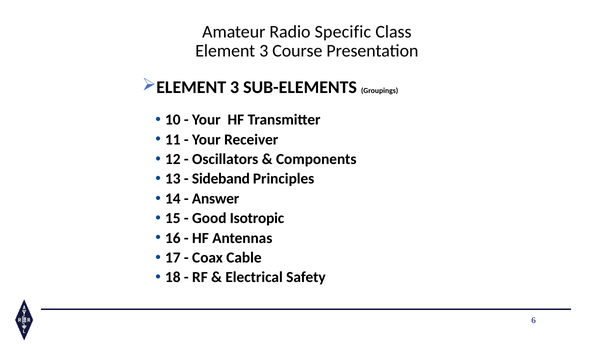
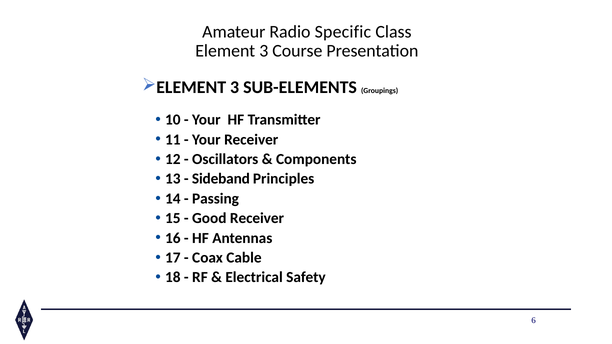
Answer: Answer -> Passing
Good Isotropic: Isotropic -> Receiver
